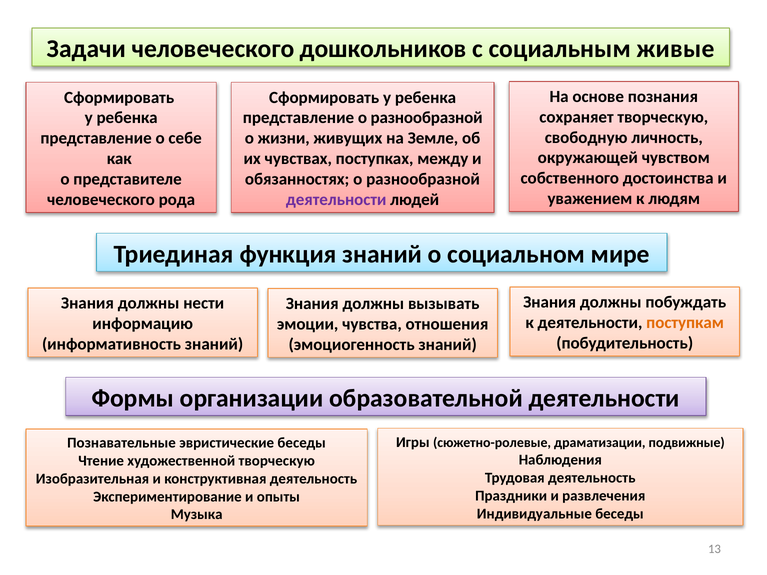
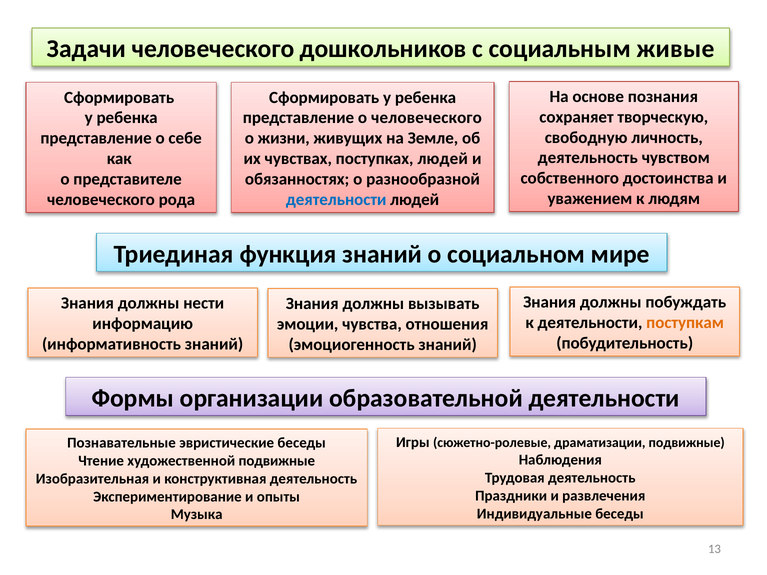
представление о разнообразной: разнообразной -> человеческого
окружающей at (588, 158): окружающей -> деятельность
поступках между: между -> людей
деятельности at (336, 200) colour: purple -> blue
художественной творческую: творческую -> подвижные
